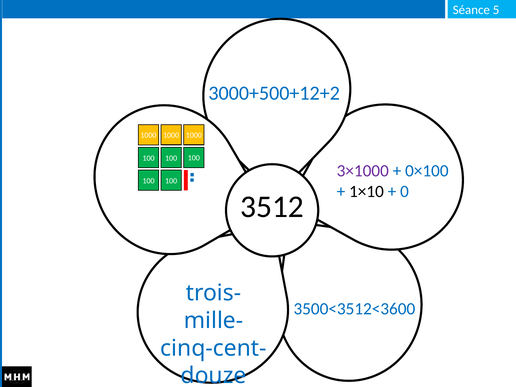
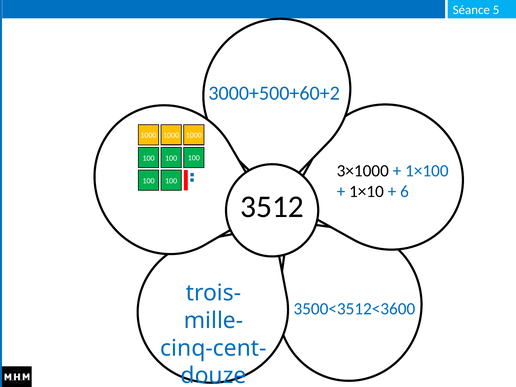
3000+500+12+2: 3000+500+12+2 -> 3000+500+60+2
3×1000 colour: purple -> black
0×100: 0×100 -> 1×100
0: 0 -> 6
